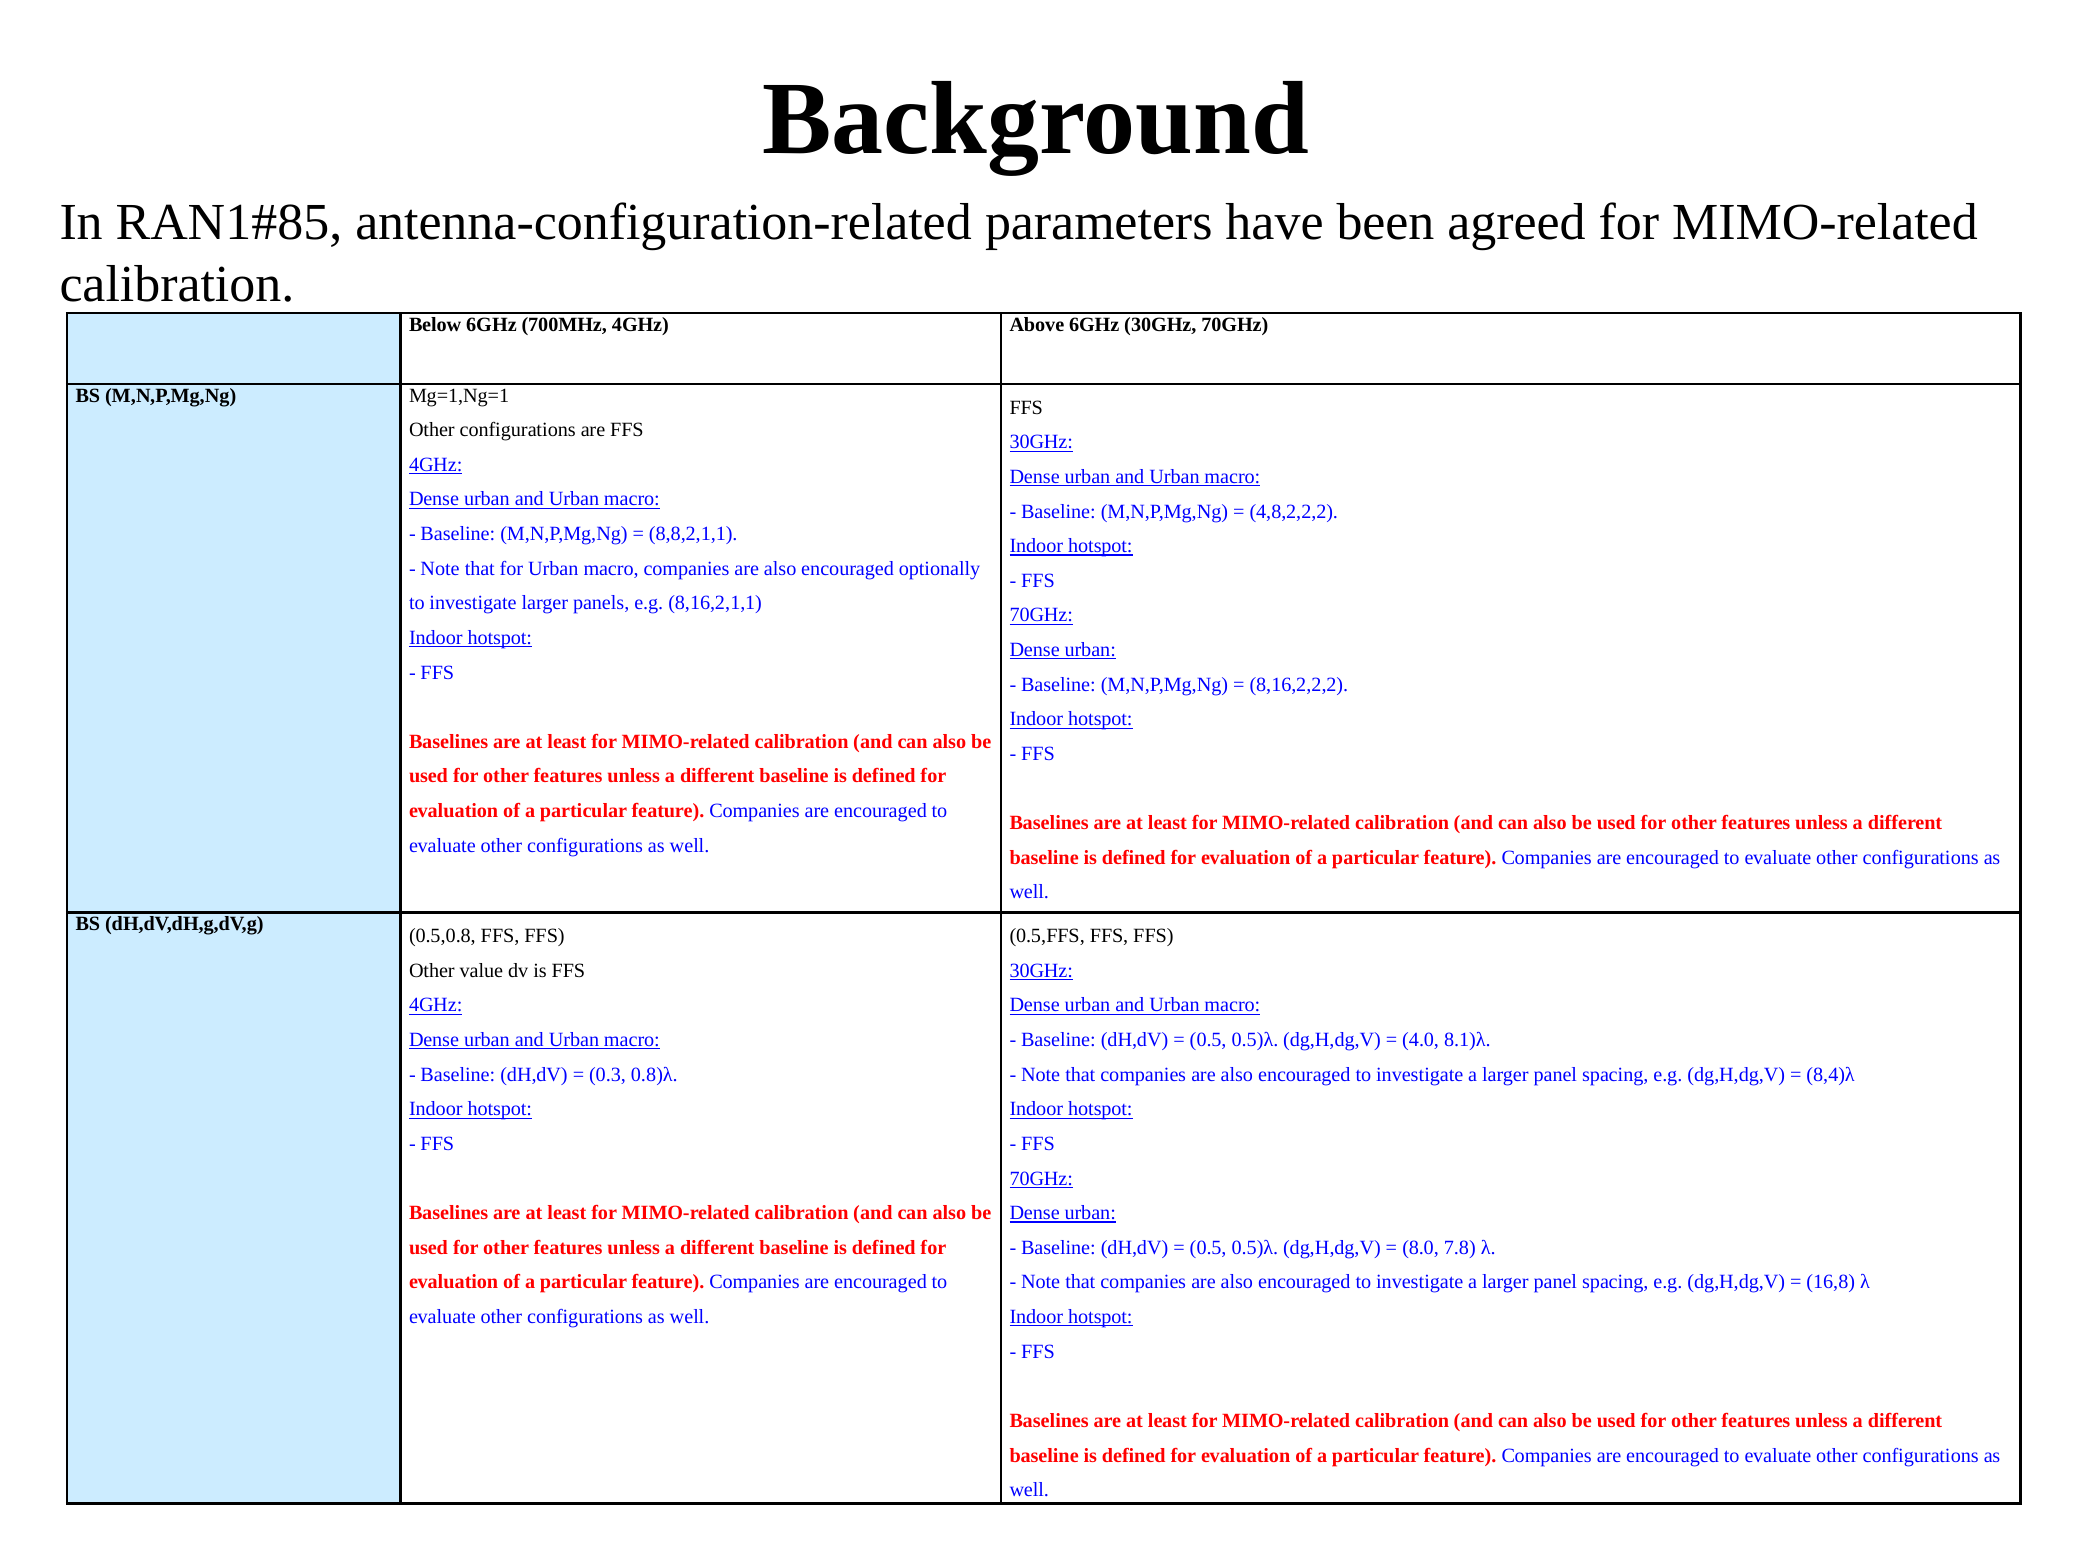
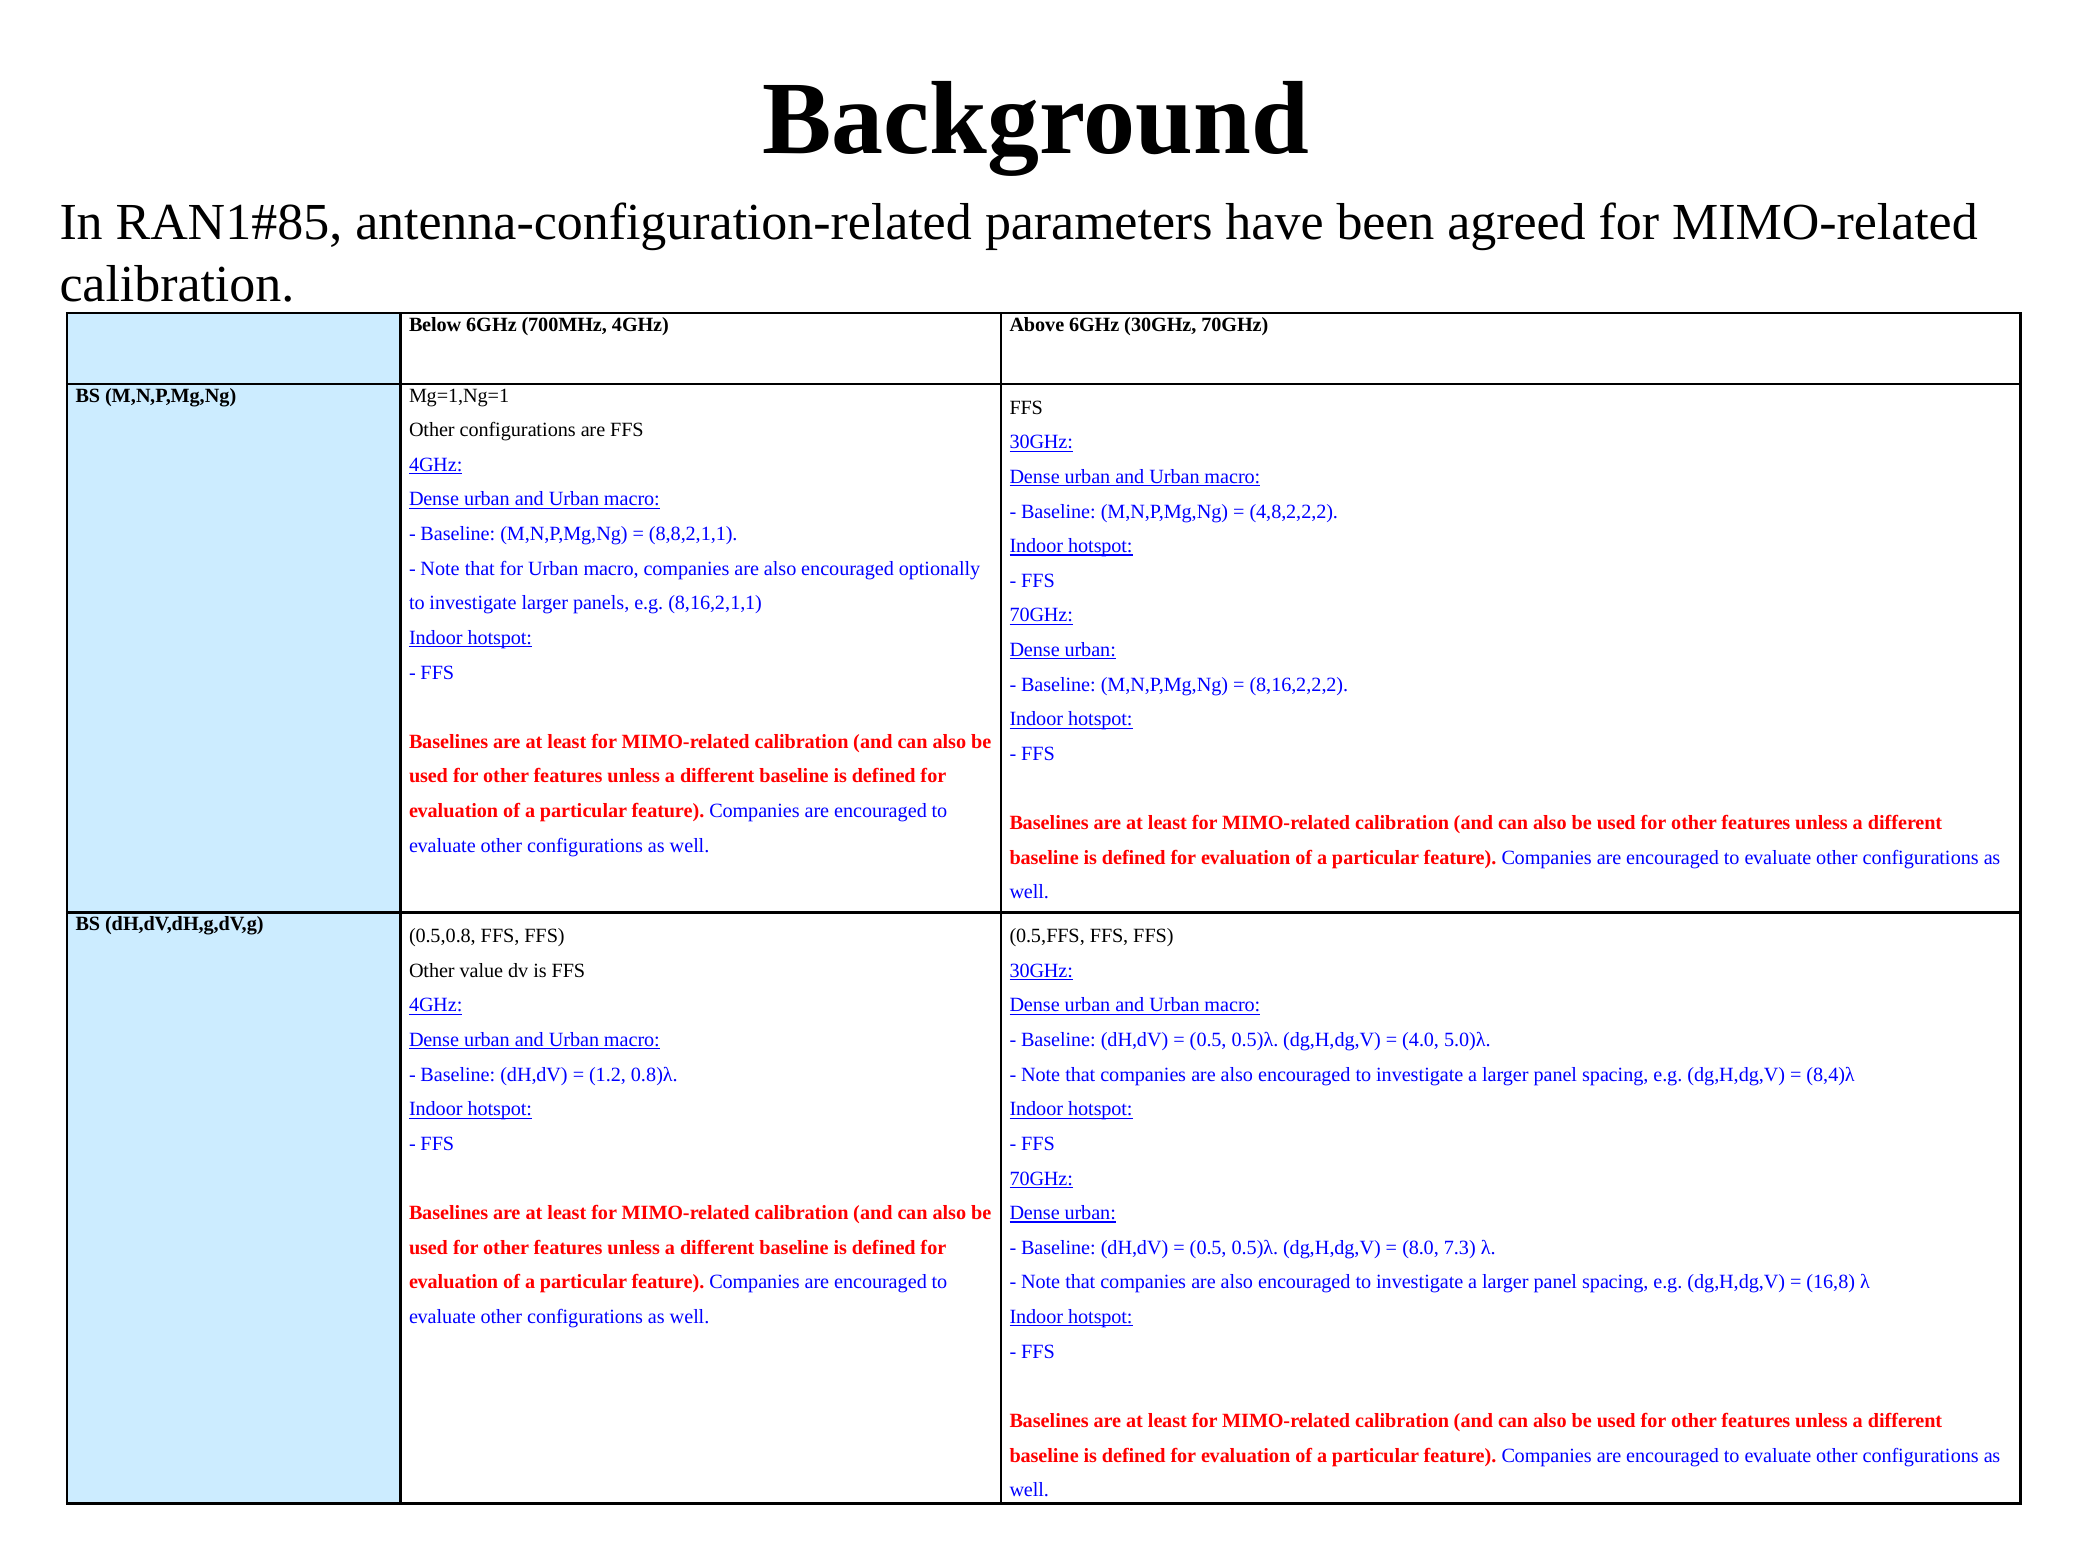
8.1)λ: 8.1)λ -> 5.0)λ
0.3: 0.3 -> 1.2
7.8: 7.8 -> 7.3
